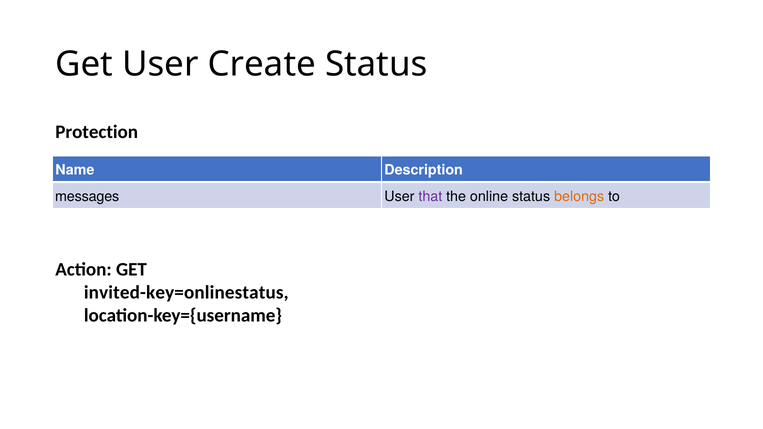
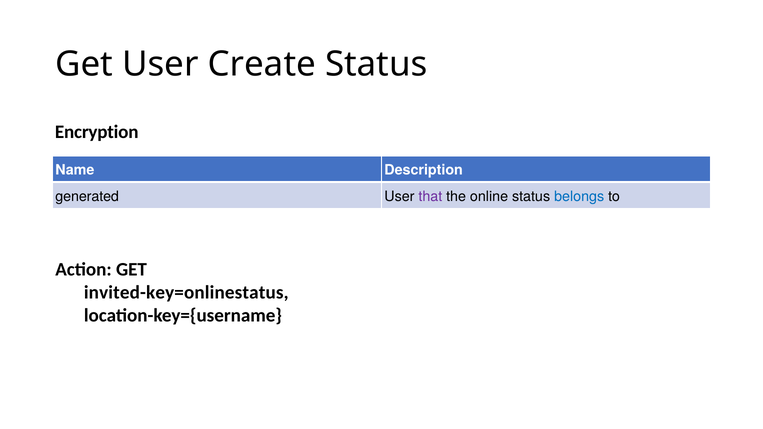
Protection: Protection -> Encryption
messages: messages -> generated
belongs colour: orange -> blue
